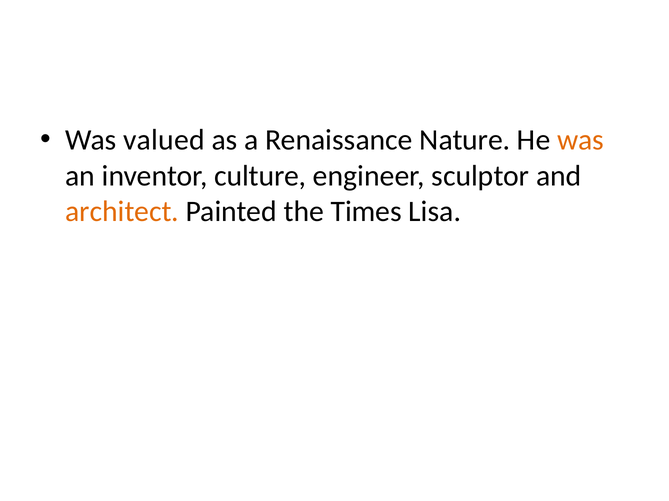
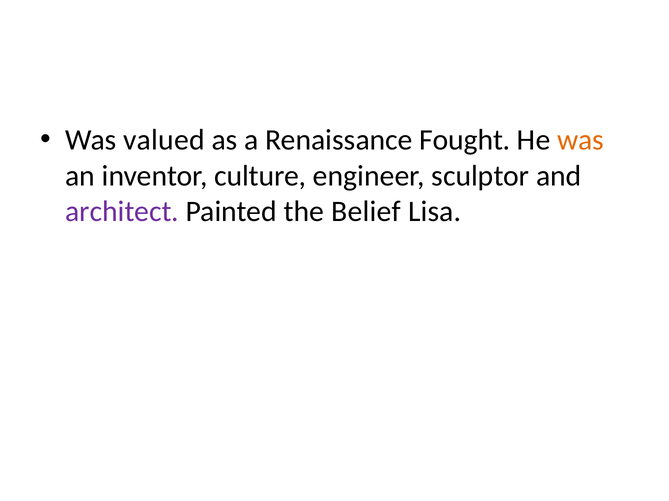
Nature: Nature -> Fought
architect colour: orange -> purple
Times: Times -> Belief
